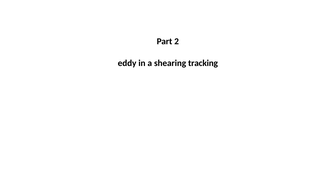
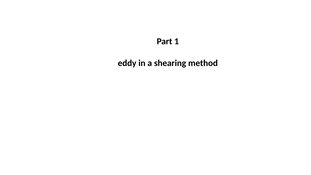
2: 2 -> 1
tracking: tracking -> method
